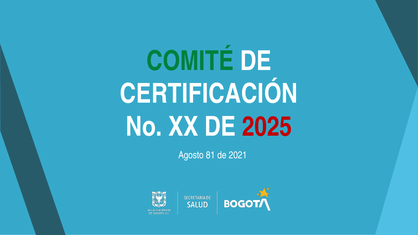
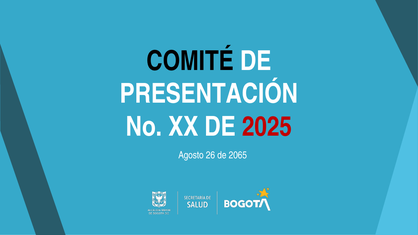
COMITÉ colour: green -> black
CERTIFICACIÓN: CERTIFICACIÓN -> PRESENTACIÓN
81: 81 -> 26
2021: 2021 -> 2065
